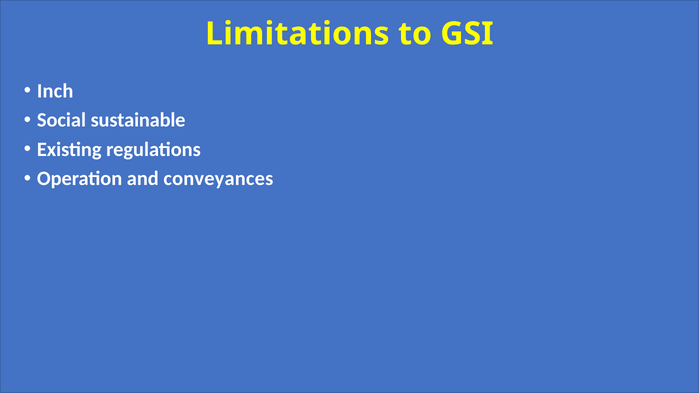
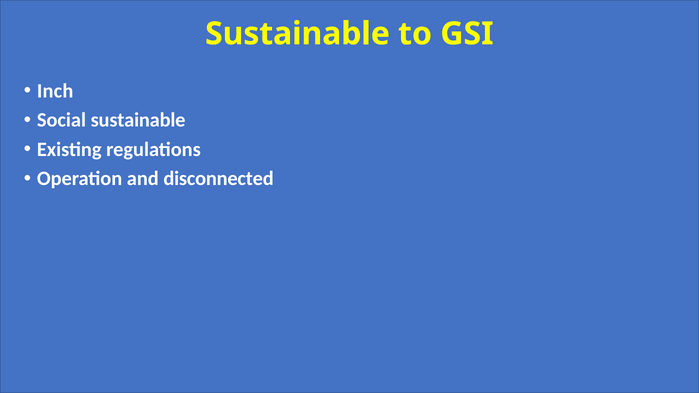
Limitations at (297, 34): Limitations -> Sustainable
conveyances: conveyances -> disconnected
